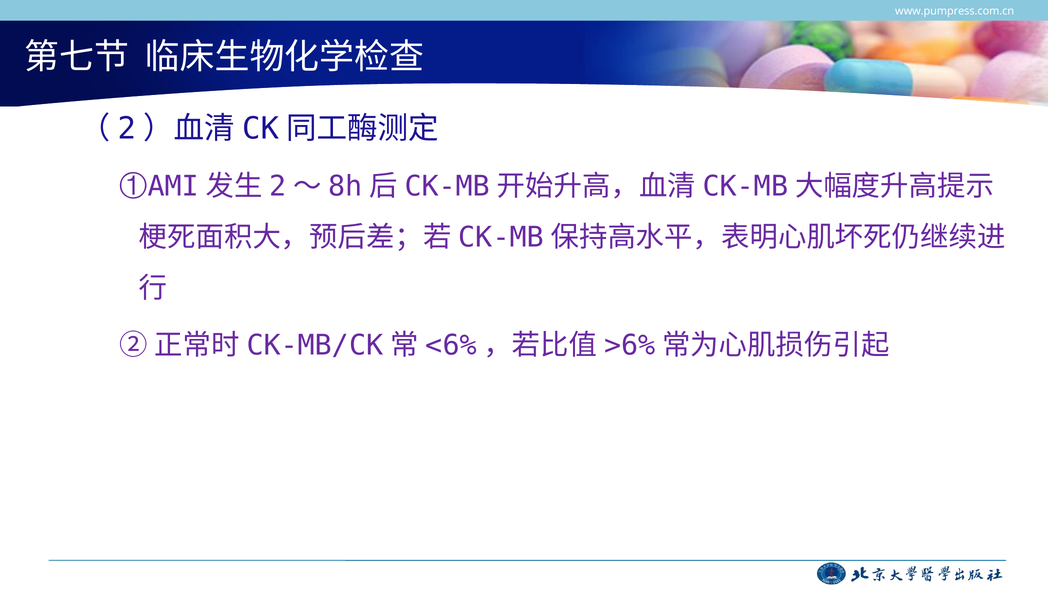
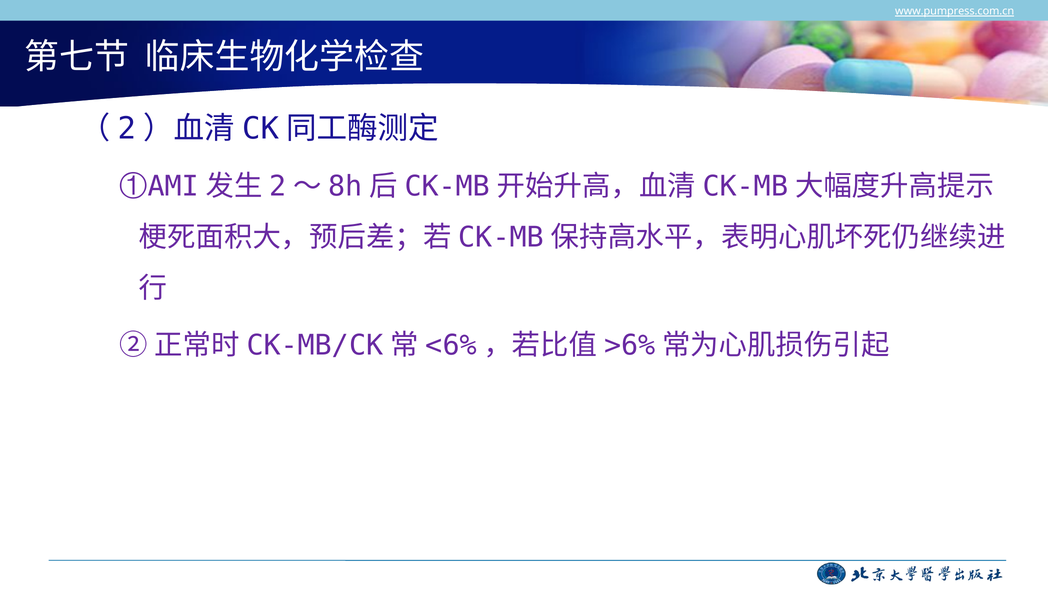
www.pumpress.com.cn underline: none -> present
